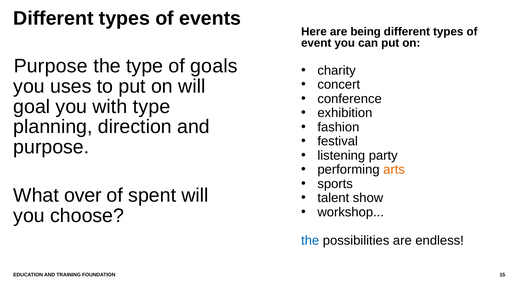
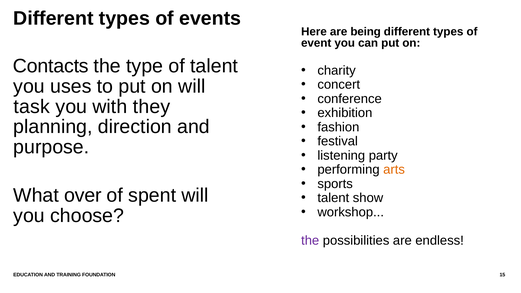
Purpose at (51, 66): Purpose -> Contacts
of goals: goals -> talent
goal: goal -> task
with type: type -> they
the at (310, 241) colour: blue -> purple
